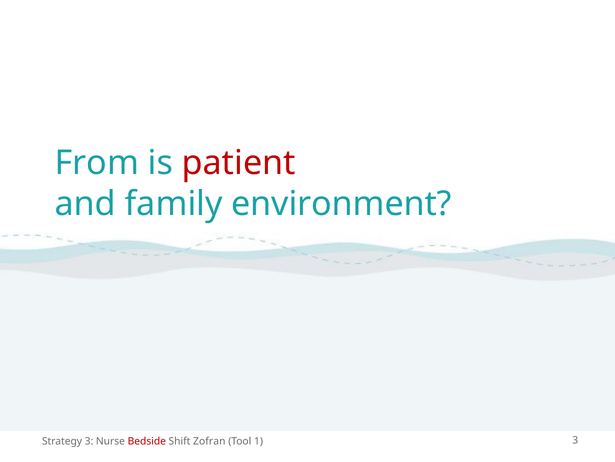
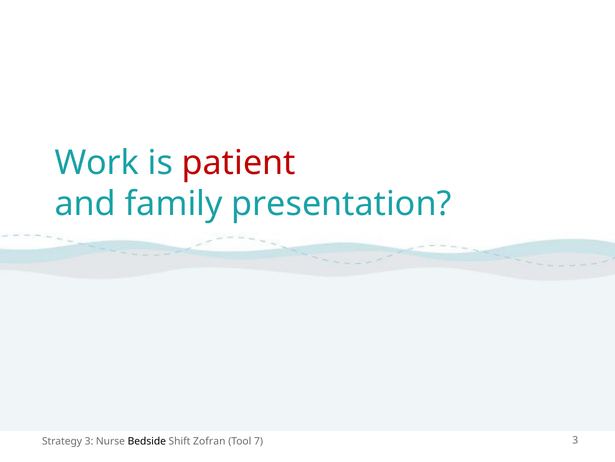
From: From -> Work
environment: environment -> presentation
Bedside colour: red -> black
1: 1 -> 7
